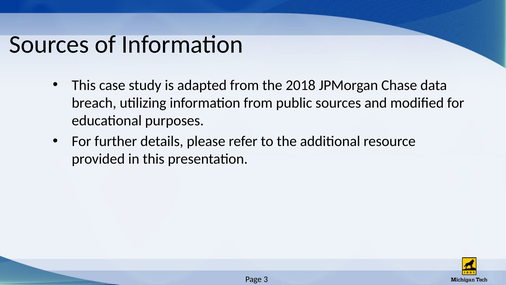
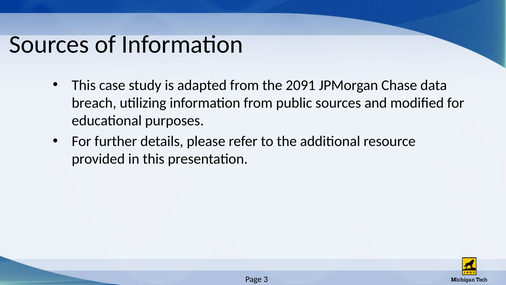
2018: 2018 -> 2091
